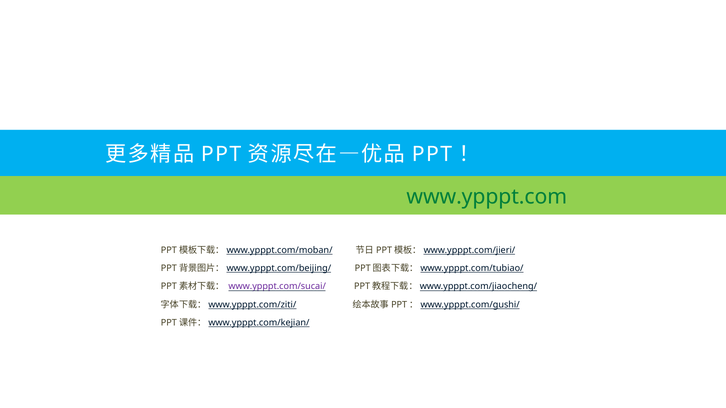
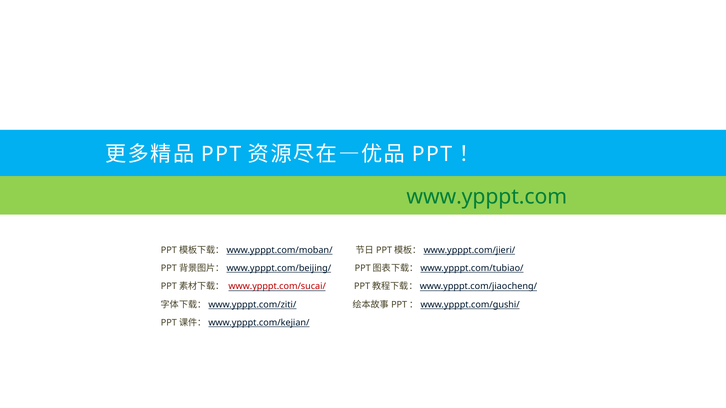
www.ypppt.com/sucai/ colour: purple -> red
